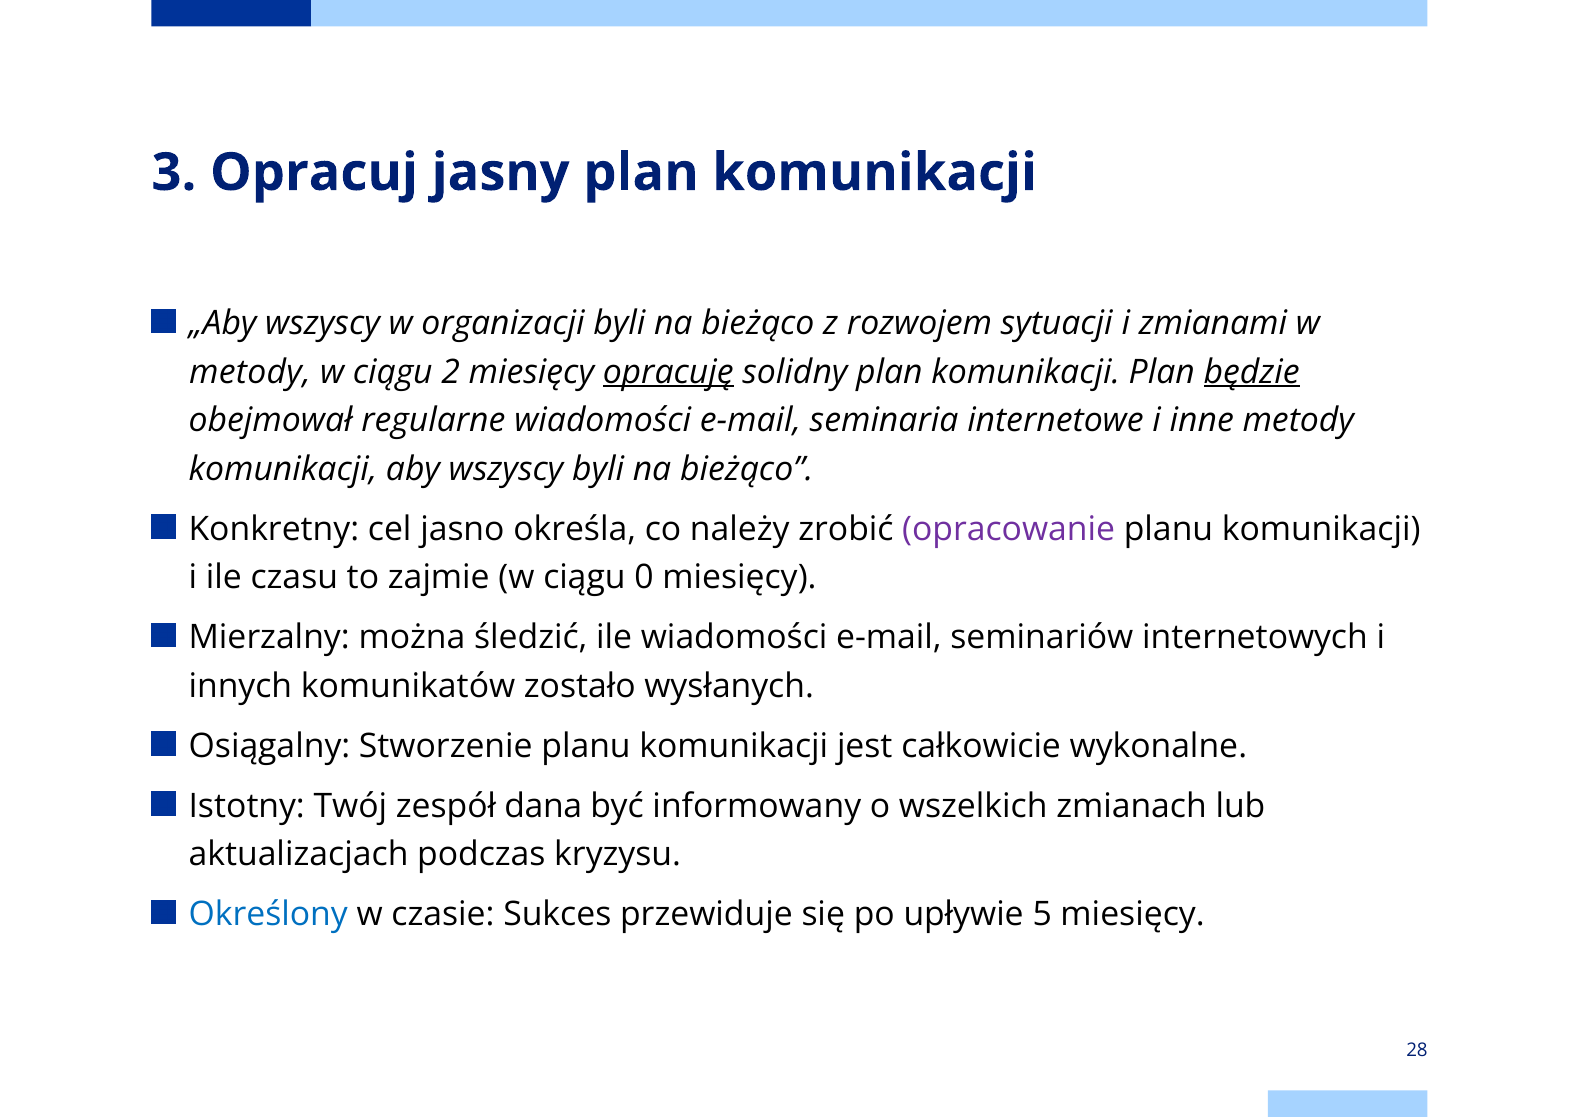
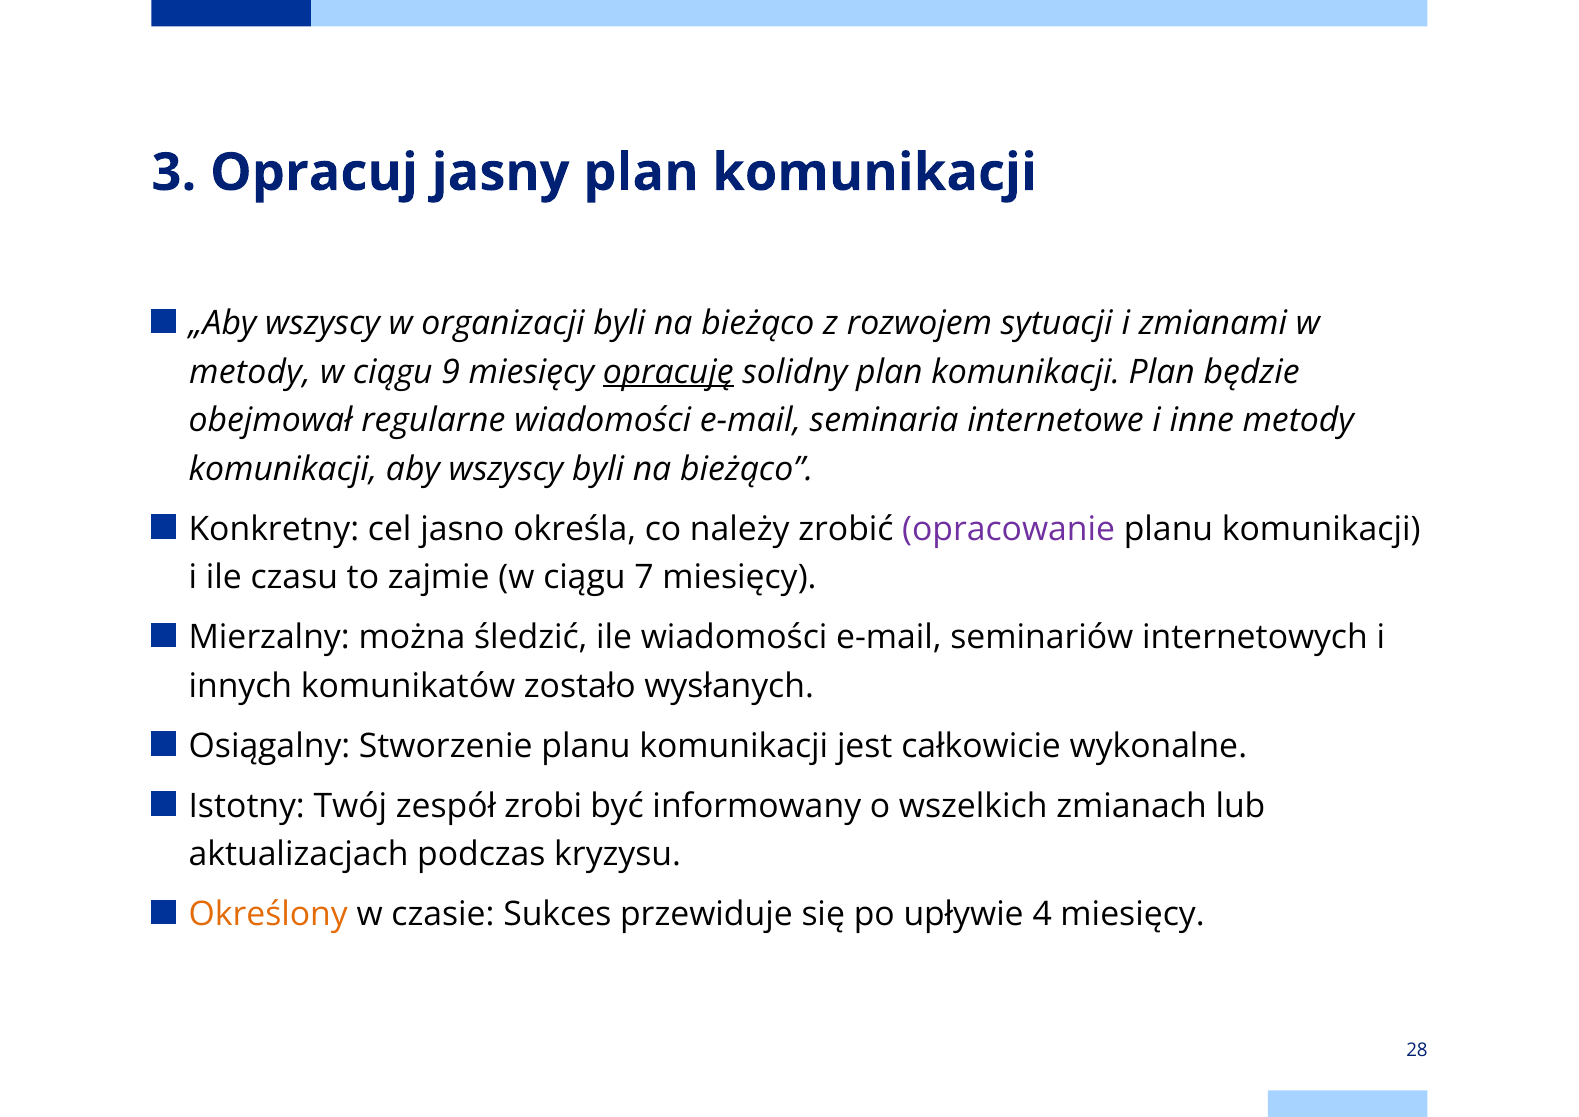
2: 2 -> 9
będzie underline: present -> none
0: 0 -> 7
dana: dana -> zrobi
Określony colour: blue -> orange
5: 5 -> 4
